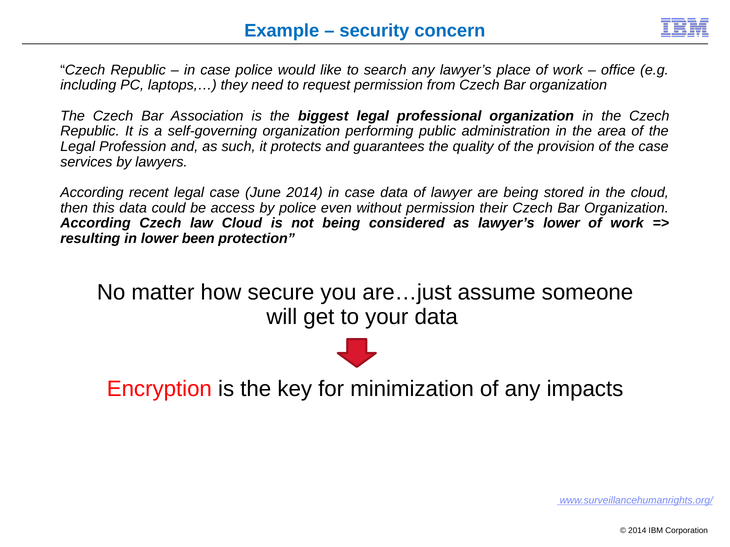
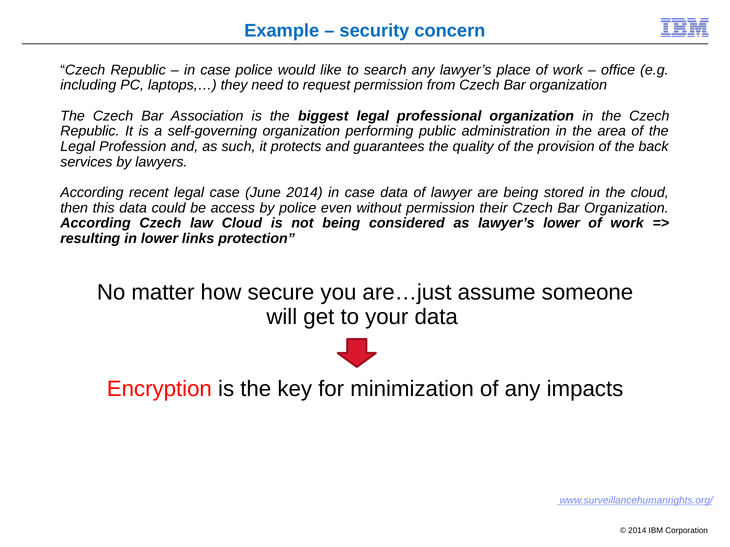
the case: case -> back
been: been -> links
